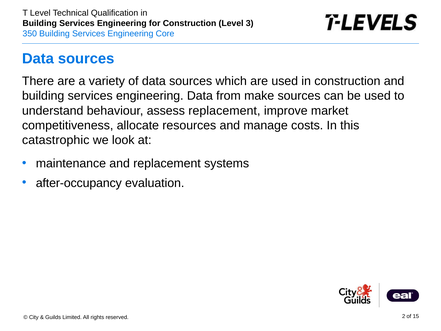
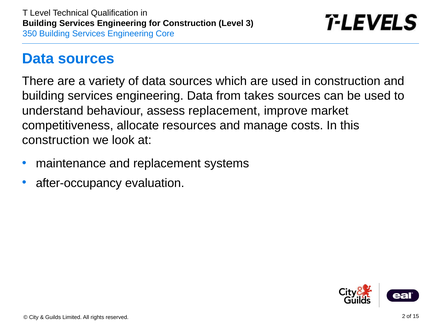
make: make -> takes
catastrophic at (56, 140): catastrophic -> construction
